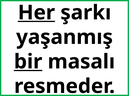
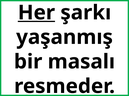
bir underline: present -> none
